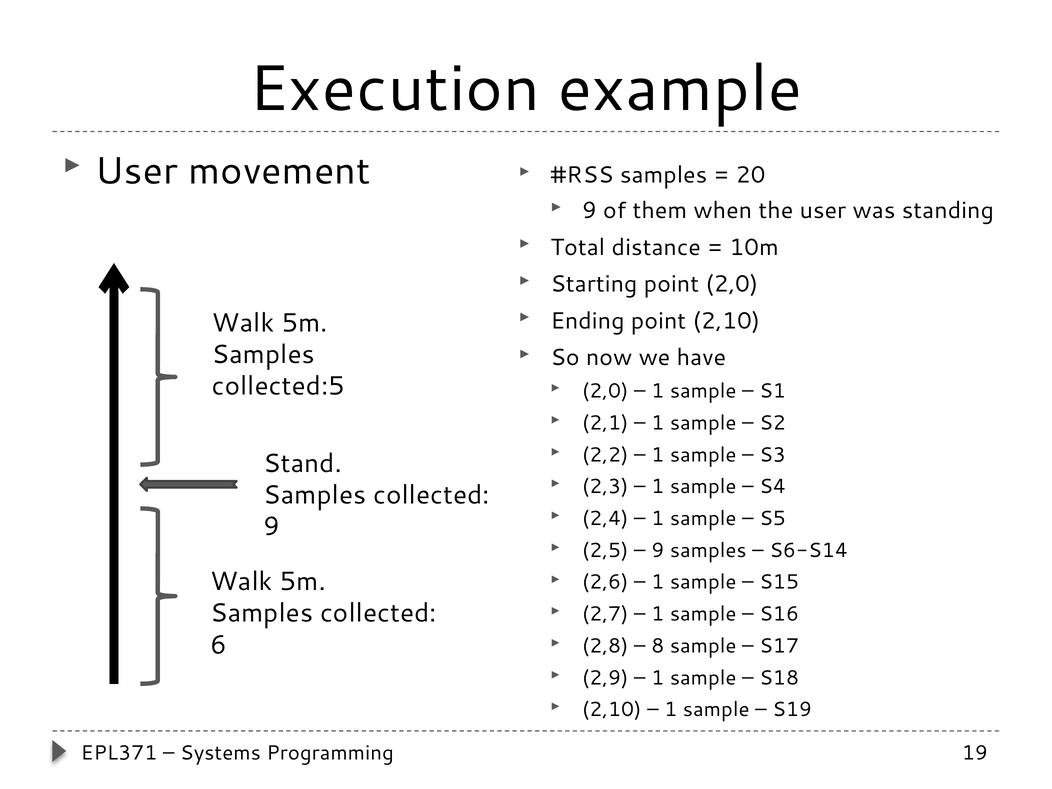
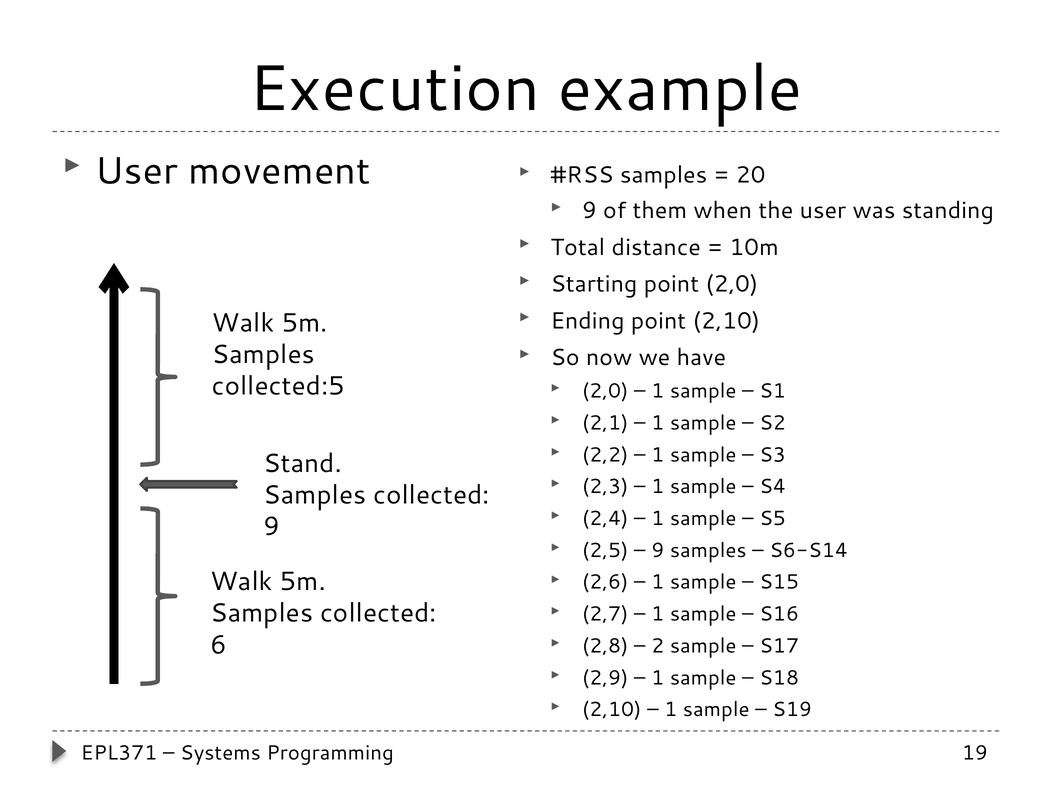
8: 8 -> 2
